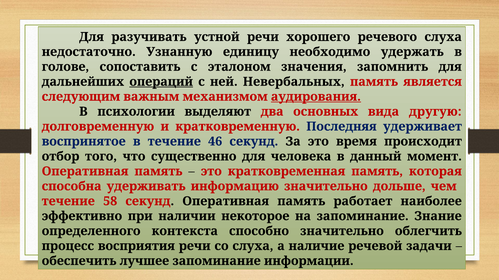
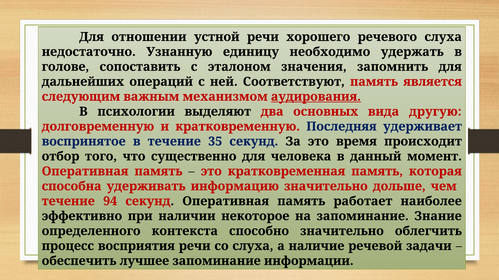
разучивать: разучивать -> отношении
операций underline: present -> none
Невербальных: Невербальных -> Соответствуют
46: 46 -> 35
58: 58 -> 94
